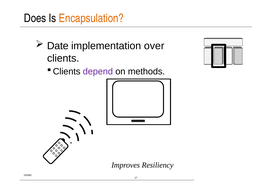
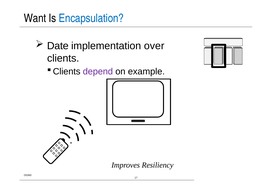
Does: Does -> Want
Encapsulation colour: orange -> blue
methods: methods -> example
